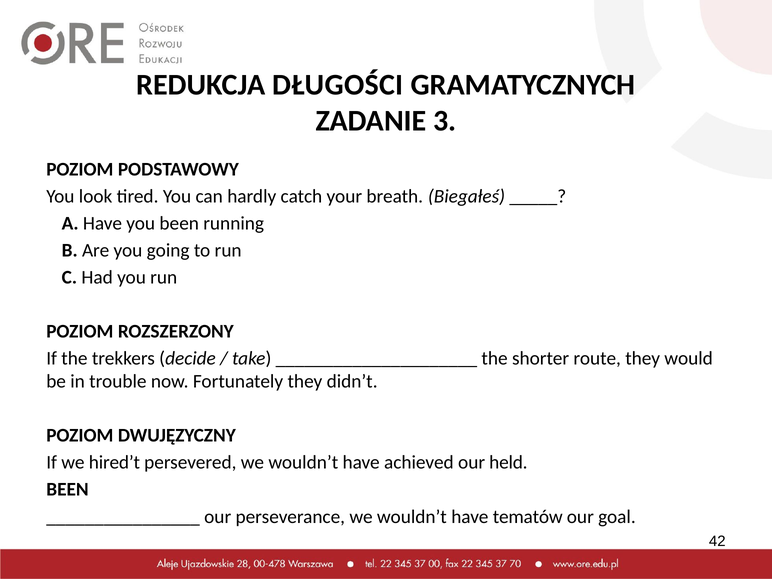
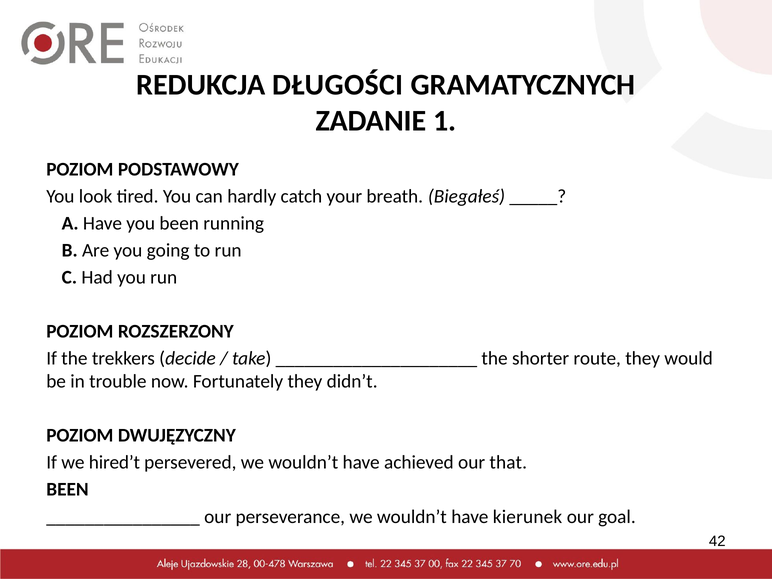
3: 3 -> 1
held: held -> that
tematów: tematów -> kierunek
